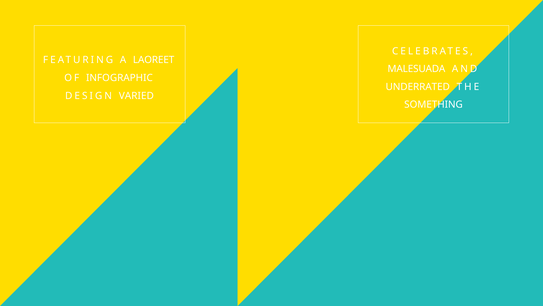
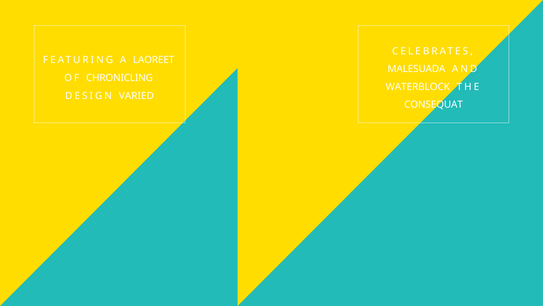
INFOGRAPHIC: INFOGRAPHIC -> CHRONICLING
UNDERRATED: UNDERRATED -> WATERBLOCK
SOMETHING: SOMETHING -> CONSEQUAT
